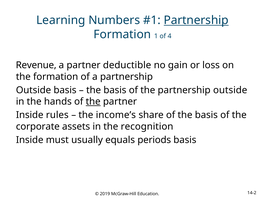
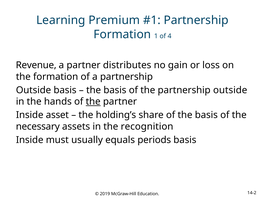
Numbers: Numbers -> Premium
Partnership at (196, 20) underline: present -> none
deductible: deductible -> distributes
rules: rules -> asset
income’s: income’s -> holding’s
corporate: corporate -> necessary
